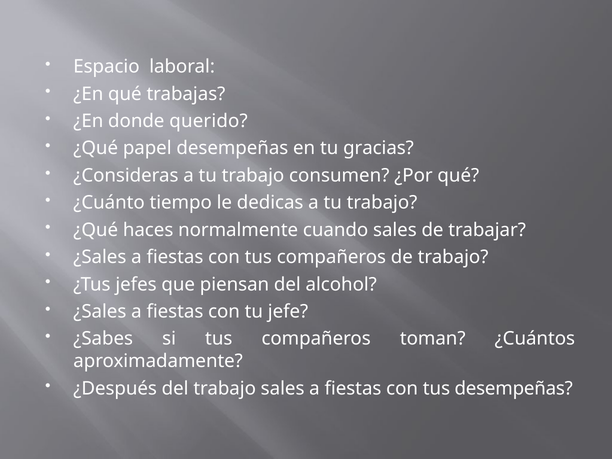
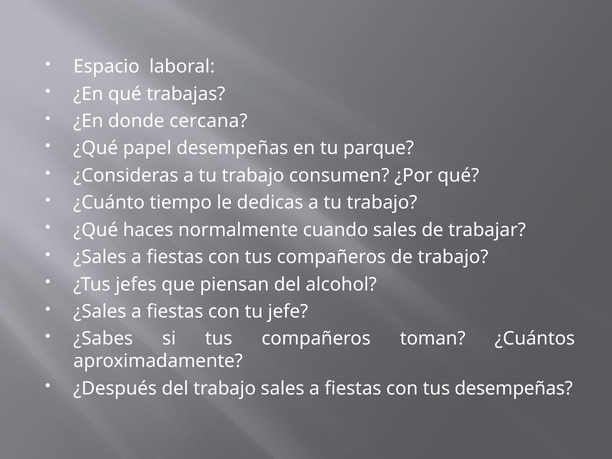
querido: querido -> cercana
gracias: gracias -> parque
